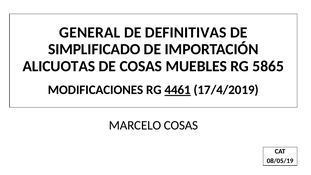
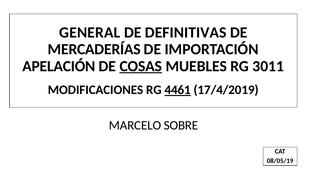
SIMPLIFICADO: SIMPLIFICADO -> MERCADERÍAS
ALICUOTAS: ALICUOTAS -> APELACIÓN
COSAS at (141, 66) underline: none -> present
5865: 5865 -> 3011
MARCELO COSAS: COSAS -> SOBRE
